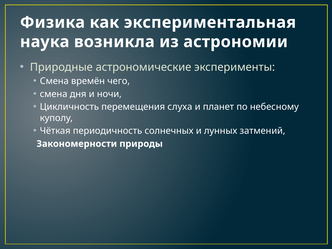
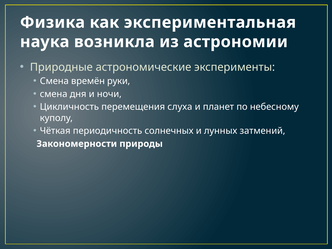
чего: чего -> руки
